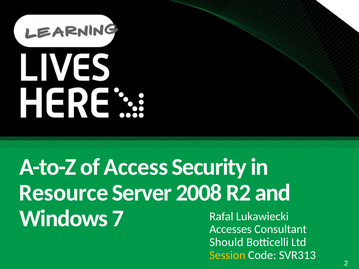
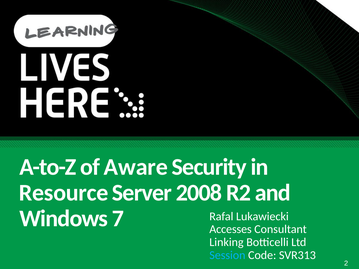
Access: Access -> Aware
Should: Should -> Linking
Session colour: yellow -> light blue
